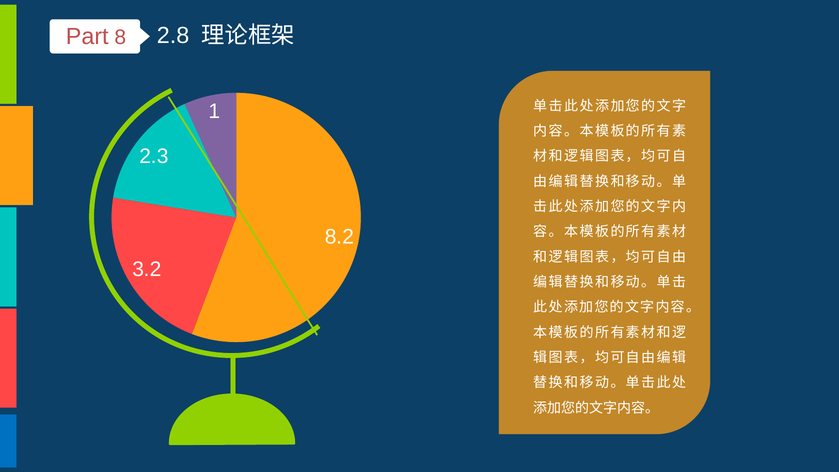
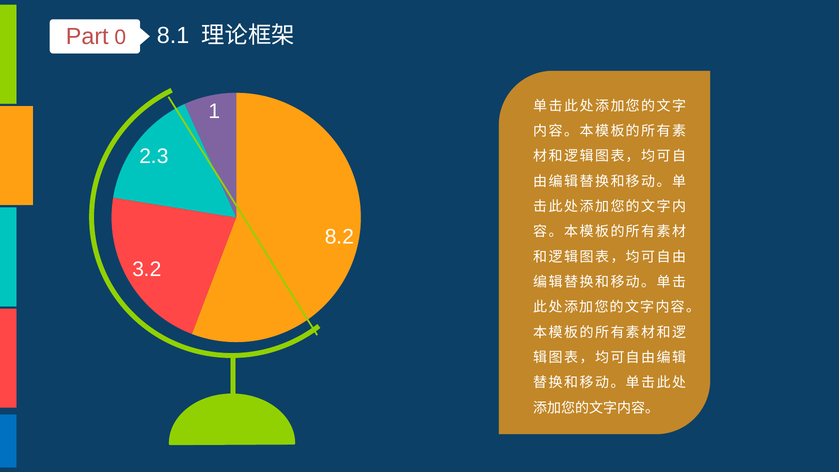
2.8: 2.8 -> 8.1
8: 8 -> 0
